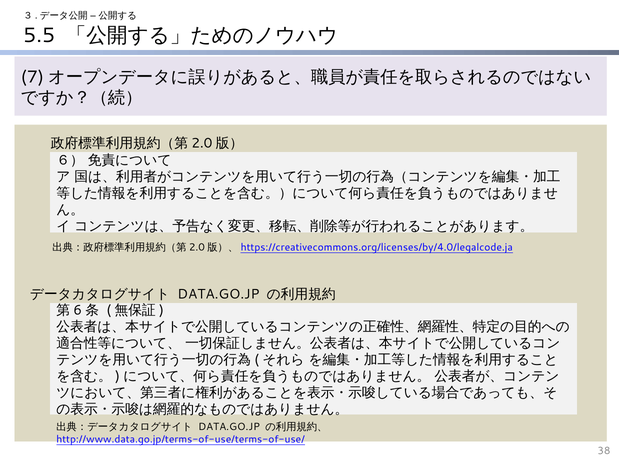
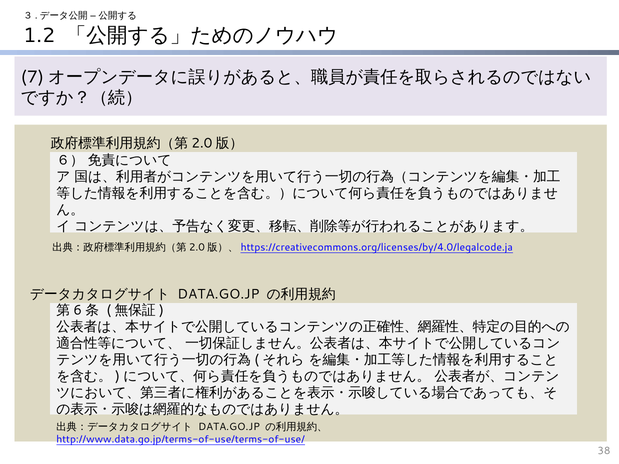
5.5: 5.5 -> 1.2
